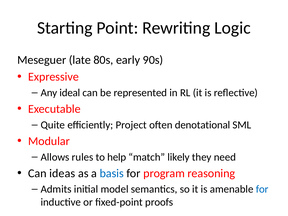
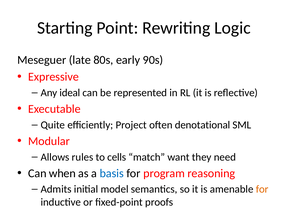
help: help -> cells
likely: likely -> want
ideas: ideas -> when
for at (262, 189) colour: blue -> orange
